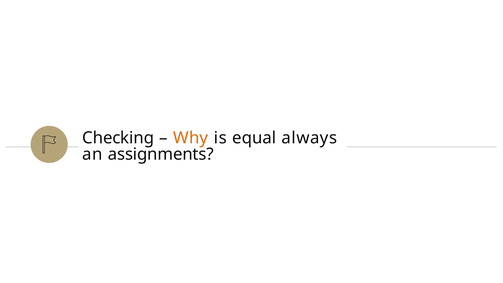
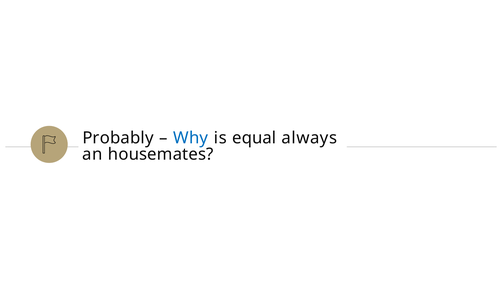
Checking: Checking -> Probably
Why colour: orange -> blue
assignments: assignments -> housemates
